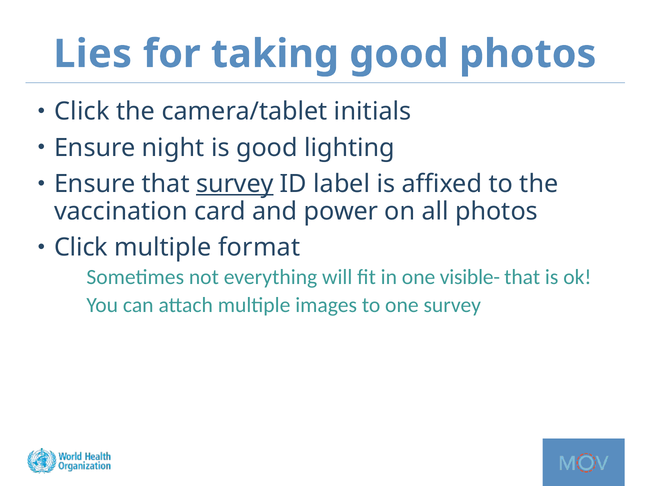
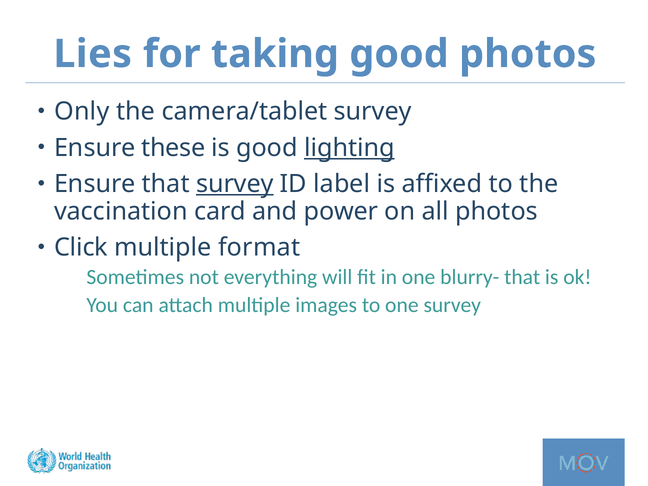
Click at (82, 112): Click -> Only
camera/tablet initials: initials -> survey
night: night -> these
lighting underline: none -> present
visible-: visible- -> blurry-
